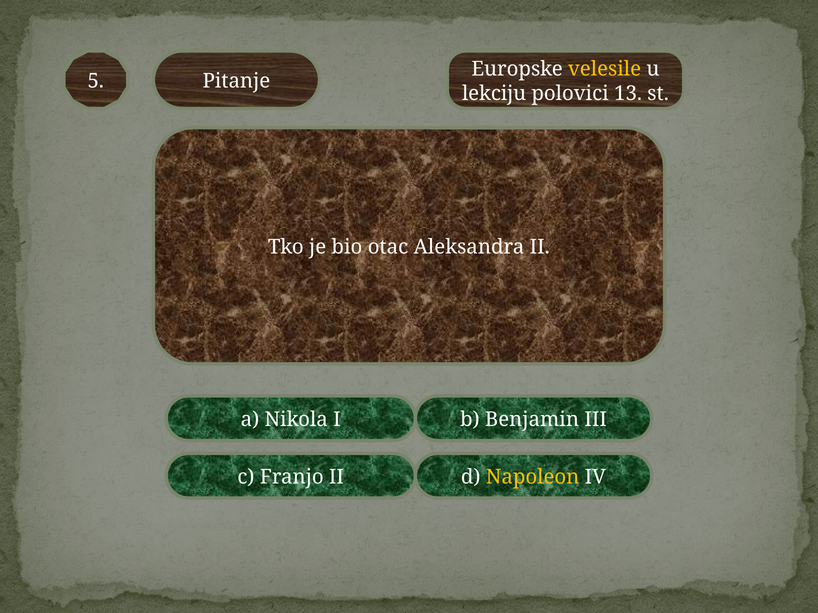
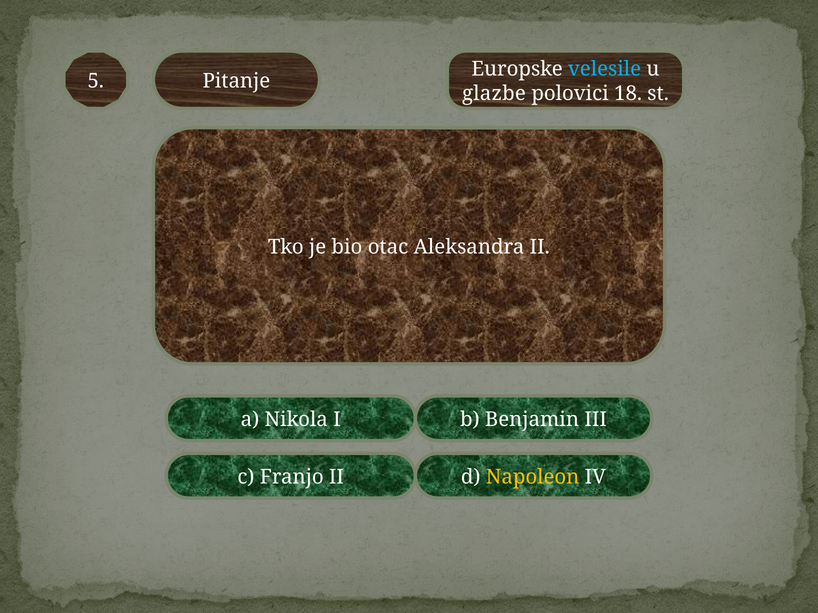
velesile colour: yellow -> light blue
lekciju: lekciju -> glazbe
13: 13 -> 18
